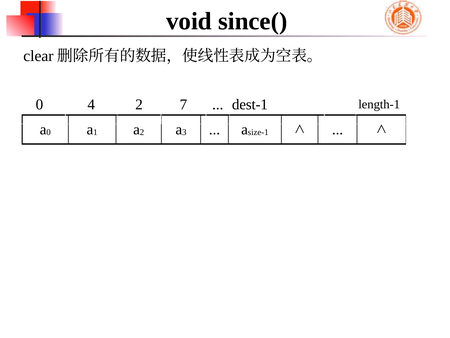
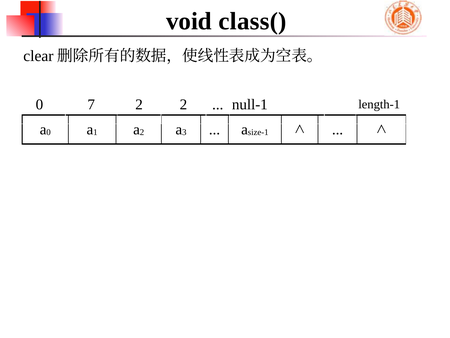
since(: since( -> class(
4: 4 -> 7
2 7: 7 -> 2
dest-1: dest-1 -> null-1
